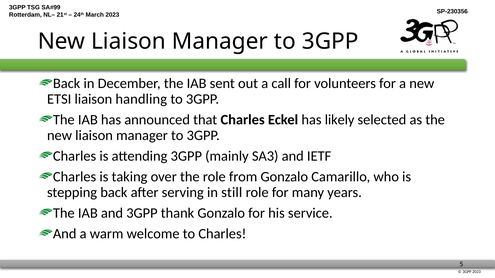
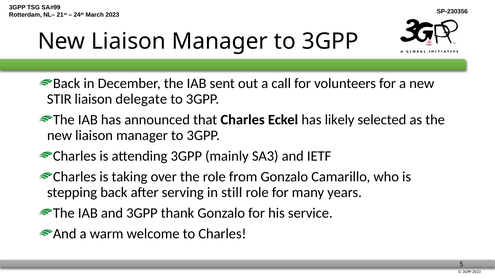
ETSI: ETSI -> STIR
handling: handling -> delegate
